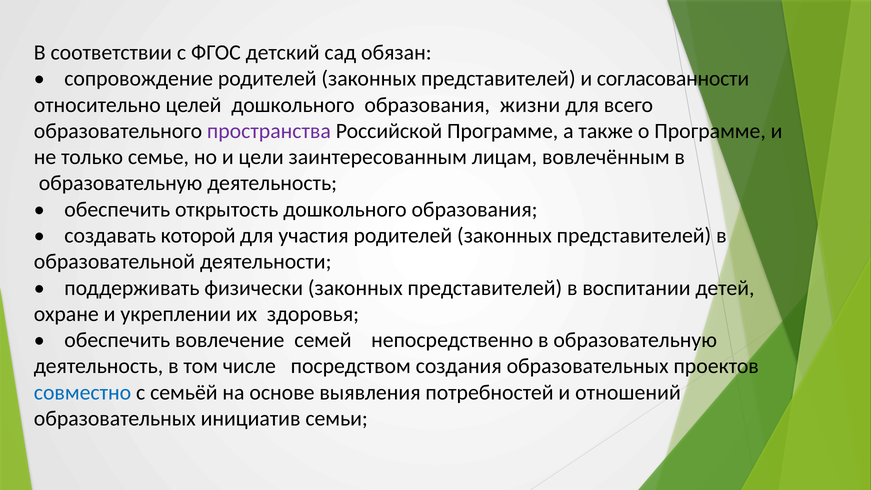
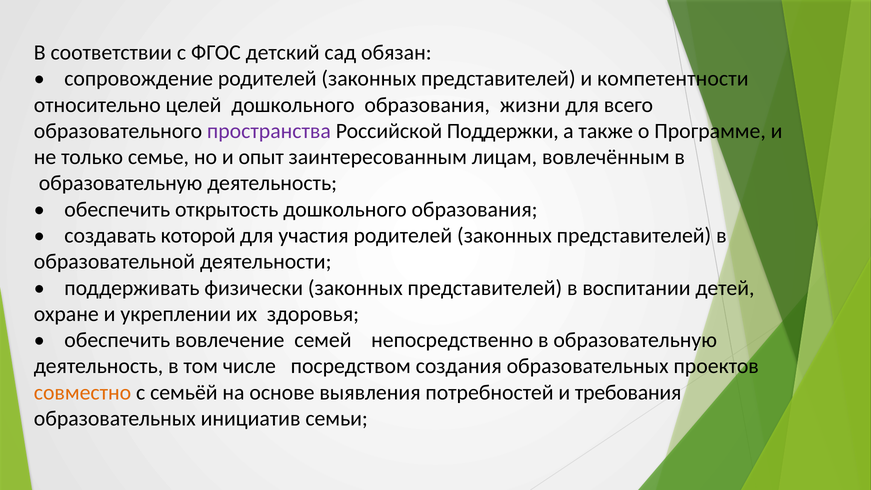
согласованности: согласованности -> компетентности
Российской Программе: Программе -> Поддержки
цели: цели -> опыт
совместно colour: blue -> orange
отношений: отношений -> требования
